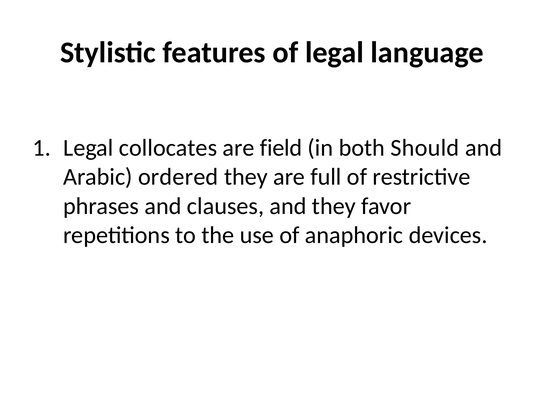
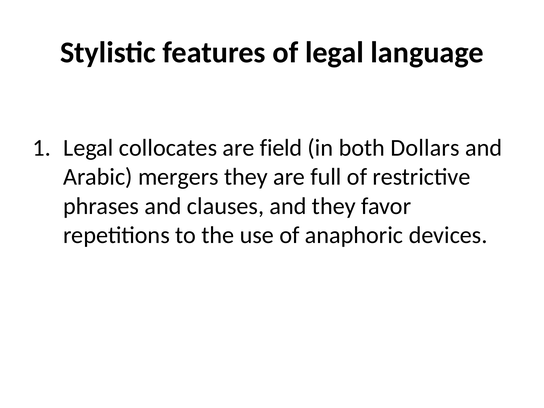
Should: Should -> Dollars
ordered: ordered -> mergers
